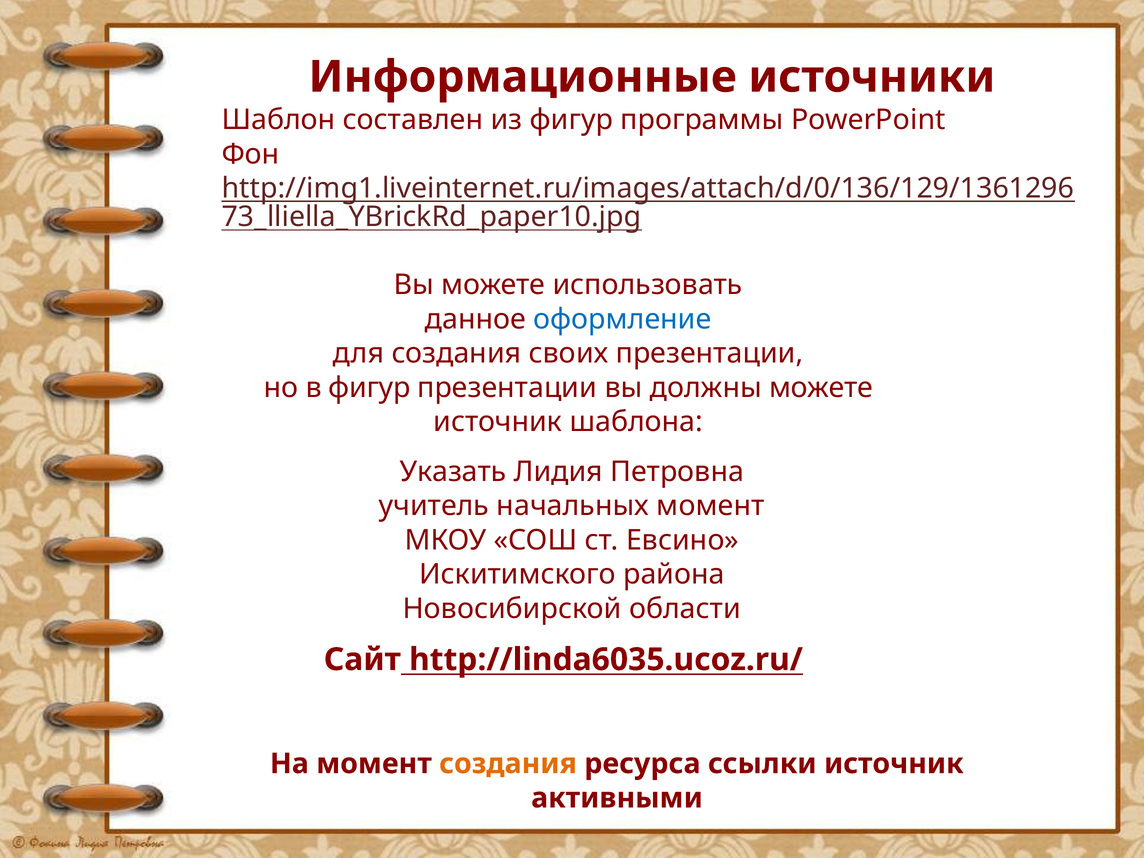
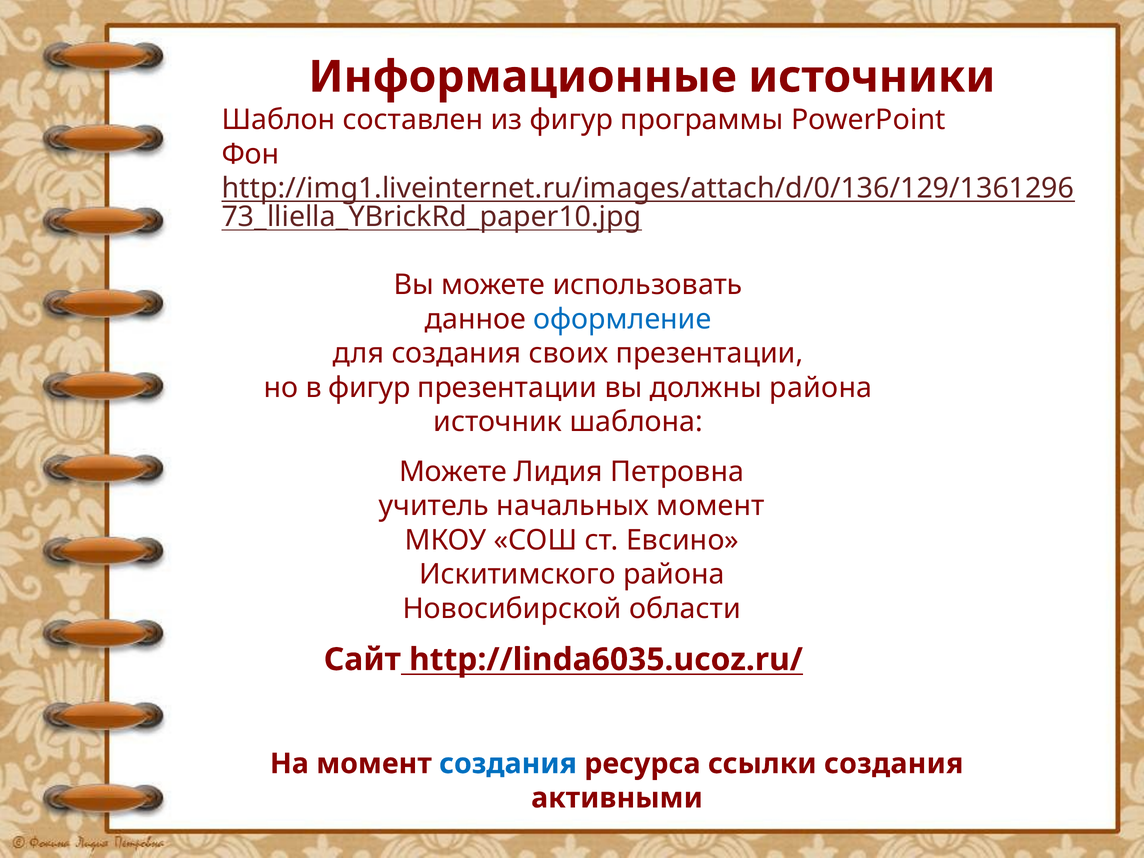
должны можете: можете -> района
Указать at (453, 472): Указать -> Можете
создания at (508, 764) colour: orange -> blue
ссылки источник: источник -> создания
